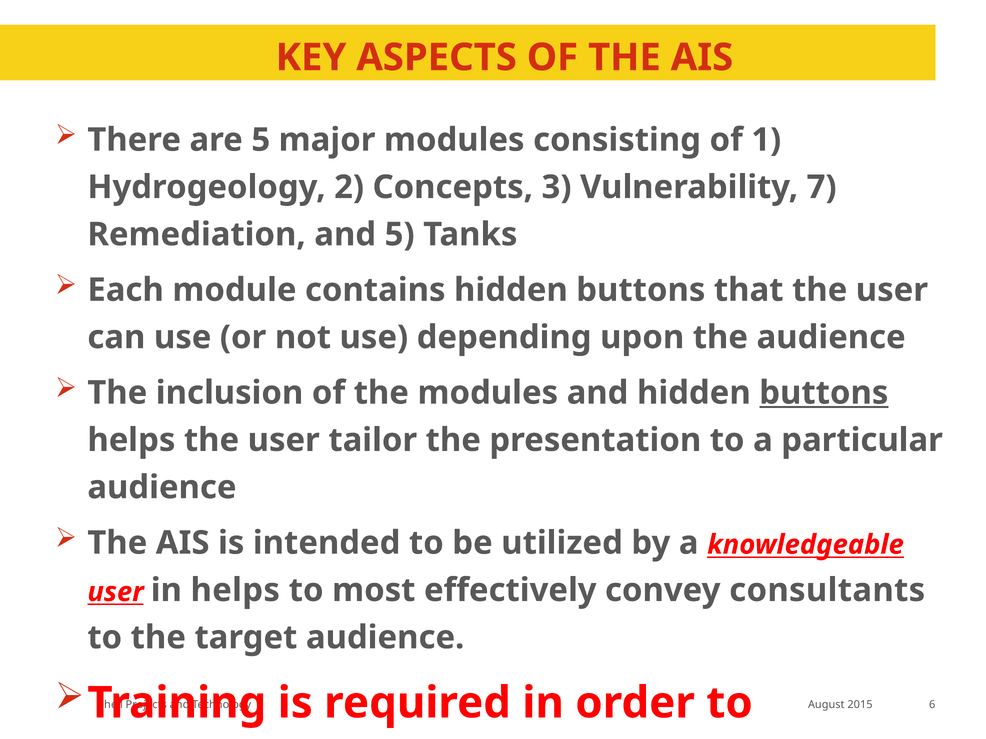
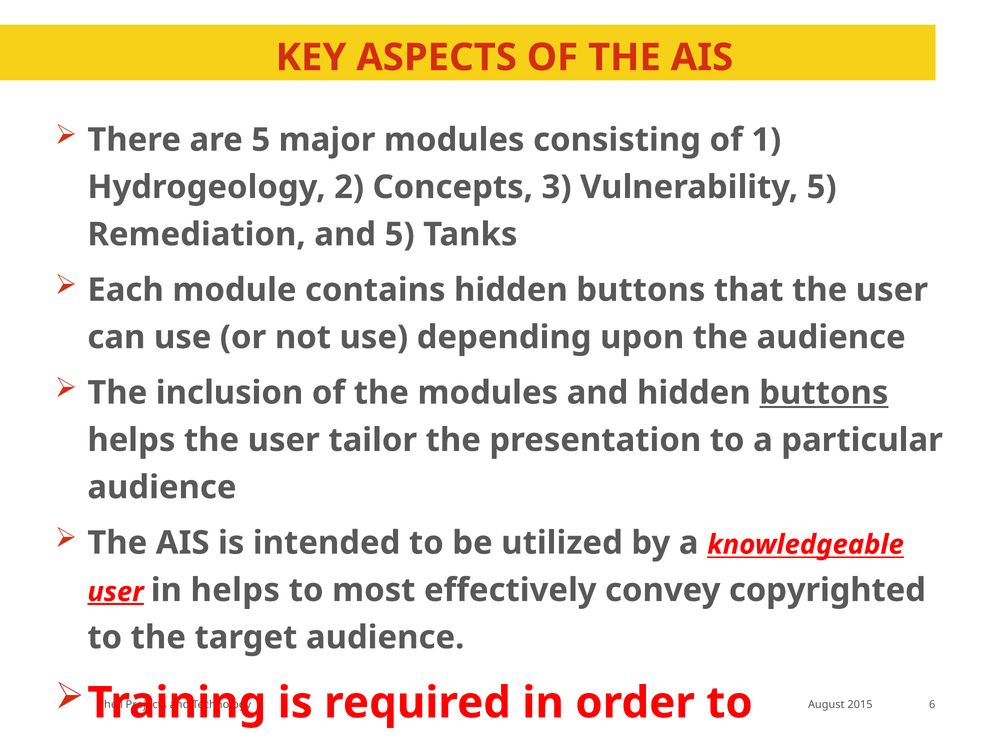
Vulnerability 7: 7 -> 5
user at (116, 592) underline: none -> present
consultants: consultants -> copyrighted
